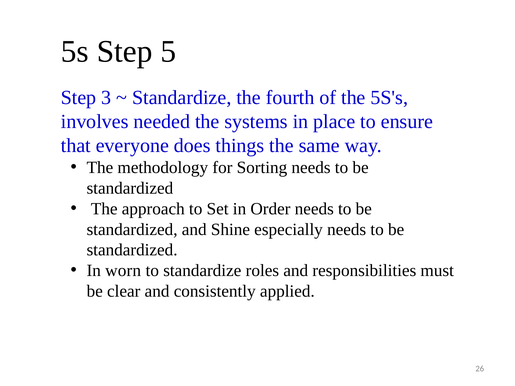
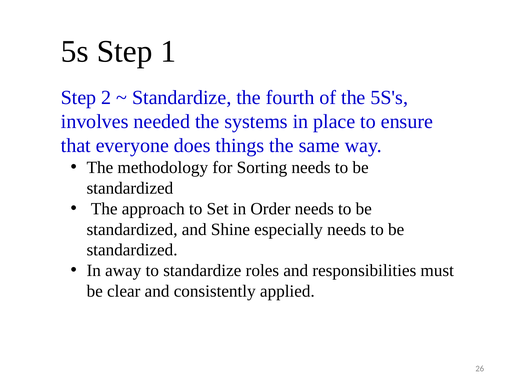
5: 5 -> 1
3: 3 -> 2
worn: worn -> away
